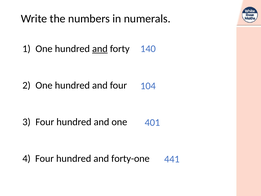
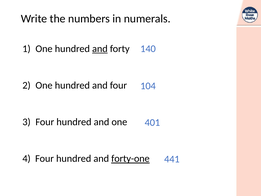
forty-one underline: none -> present
